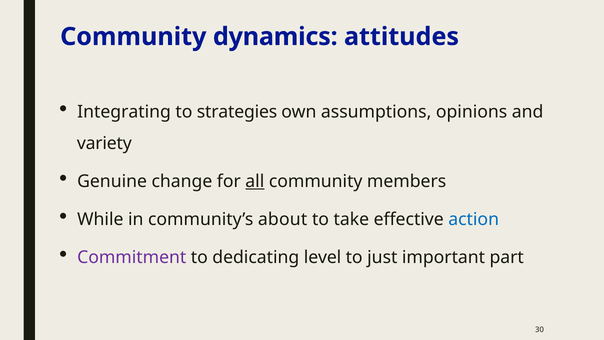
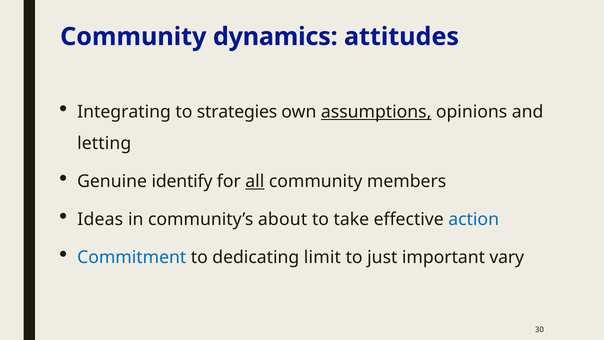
assumptions underline: none -> present
variety: variety -> letting
change: change -> identify
While: While -> Ideas
Commitment colour: purple -> blue
level: level -> limit
part: part -> vary
